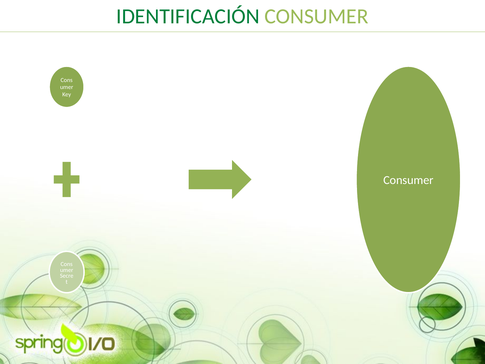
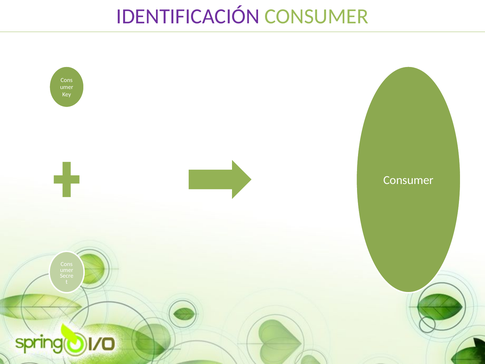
IDENTIFICACIÓN colour: green -> purple
